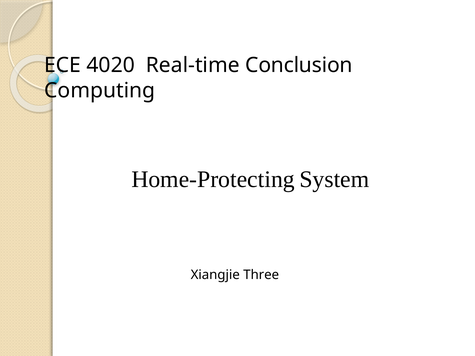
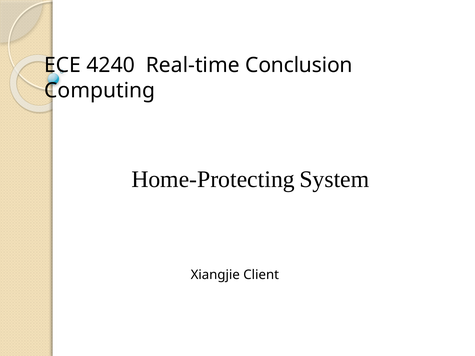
4020: 4020 -> 4240
Three: Three -> Client
